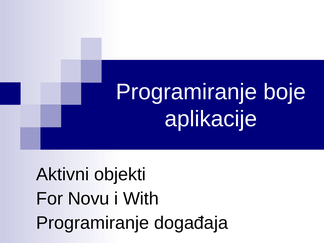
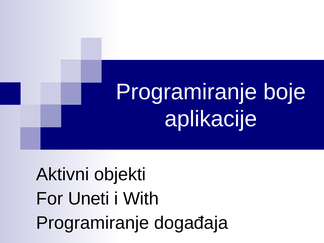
Novu: Novu -> Uneti
